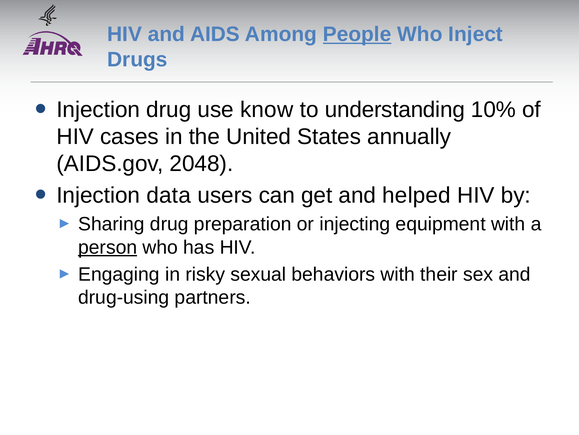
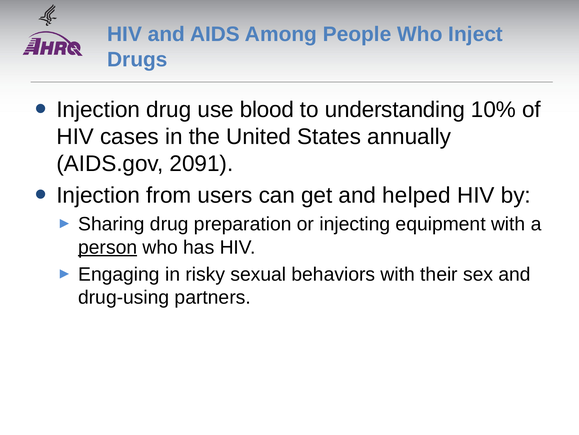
People underline: present -> none
know: know -> blood
2048: 2048 -> 2091
data: data -> from
